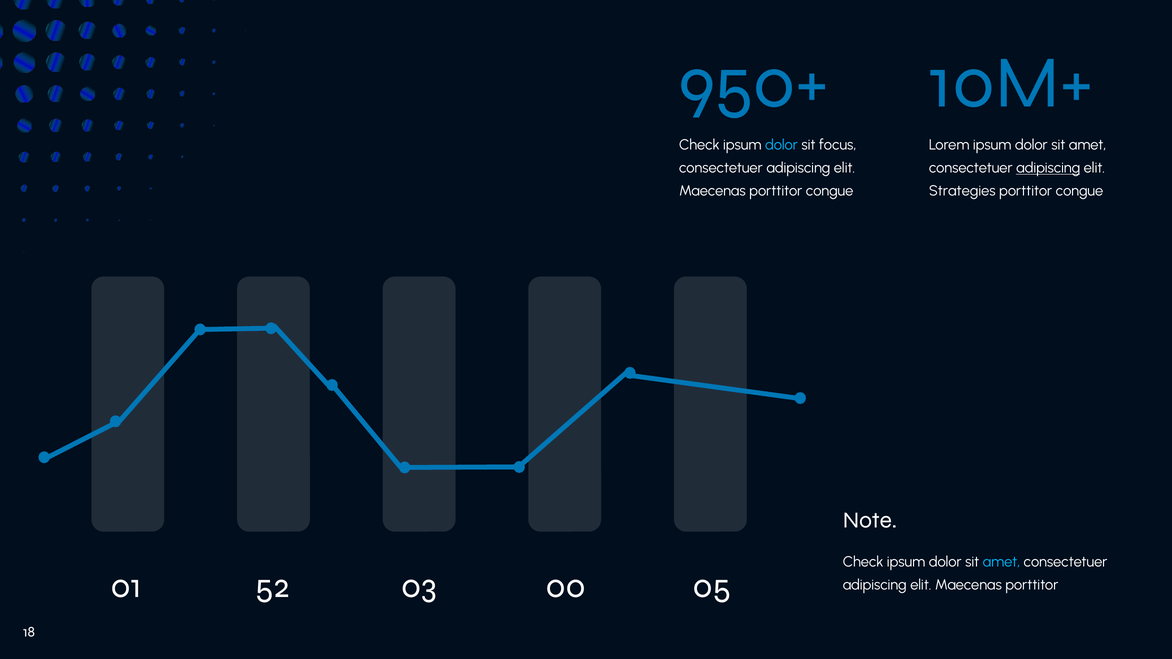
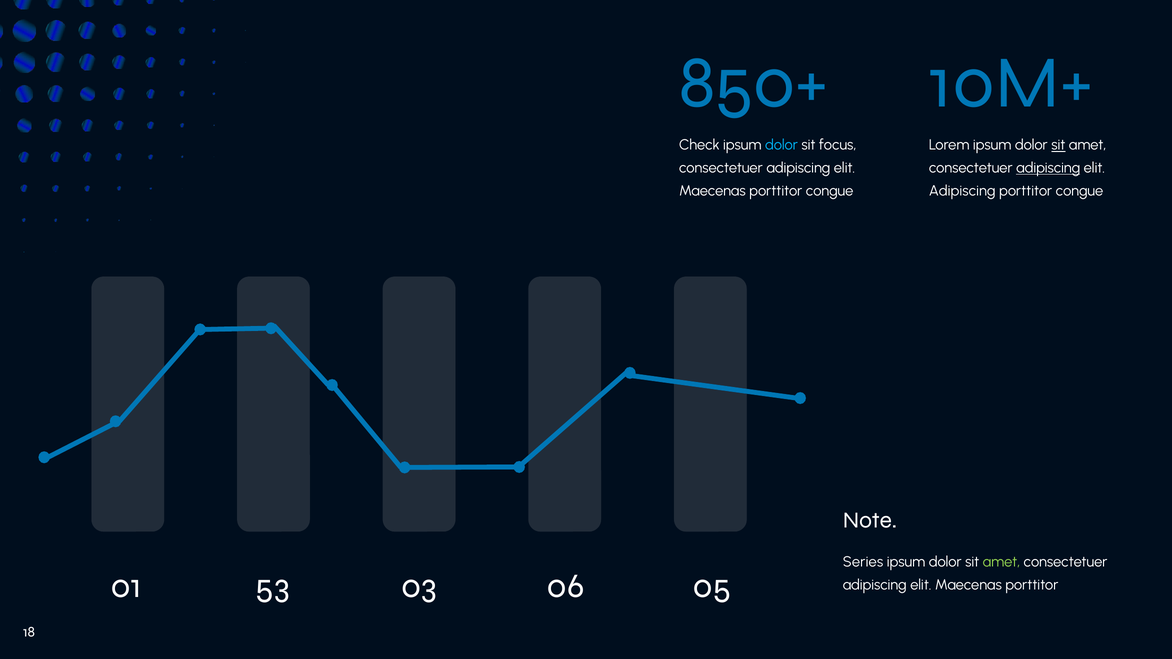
950+: 950+ -> 850+
sit at (1058, 145) underline: none -> present
Strategies at (962, 191): Strategies -> Adipiscing
Check at (863, 562): Check -> Series
amet at (1001, 562) colour: light blue -> light green
52: 52 -> 53
00: 00 -> 06
